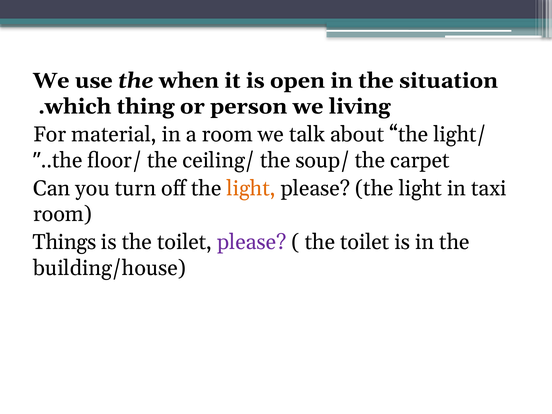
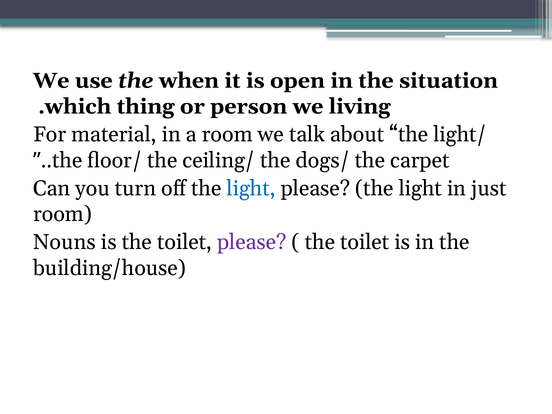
soup/: soup/ -> dogs/
light at (251, 188) colour: orange -> blue
taxi: taxi -> just
Things: Things -> Nouns
